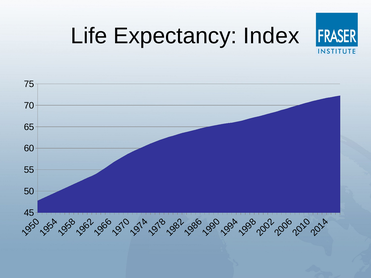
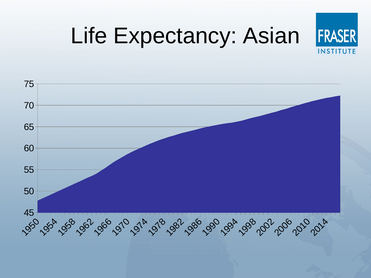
Index: Index -> Asian
